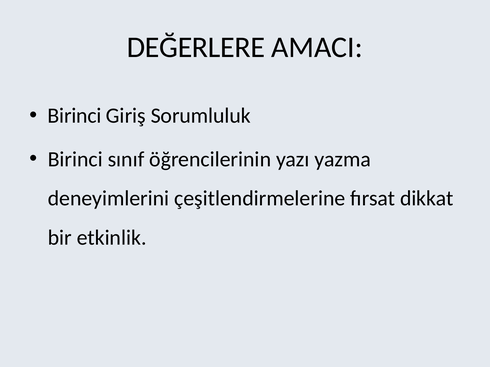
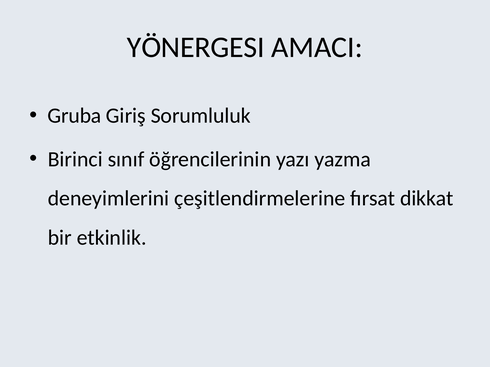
DEĞERLERE: DEĞERLERE -> YÖNERGESI
Birinci at (74, 116): Birinci -> Gruba
